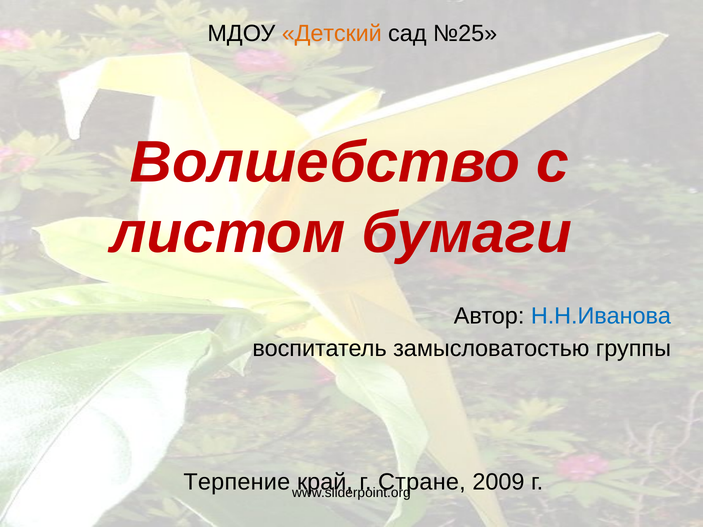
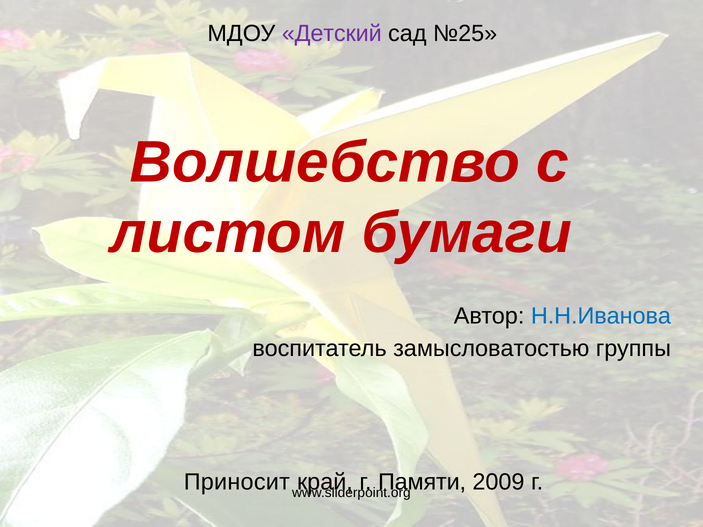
Детский colour: orange -> purple
Терпение: Терпение -> Приносит
Стране: Стране -> Памяти
